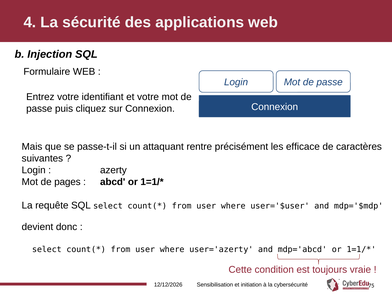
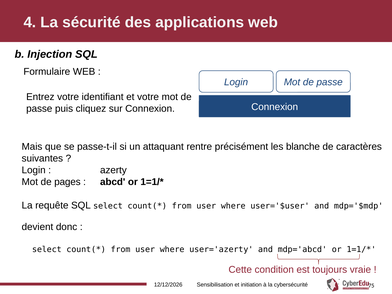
efficace: efficace -> blanche
